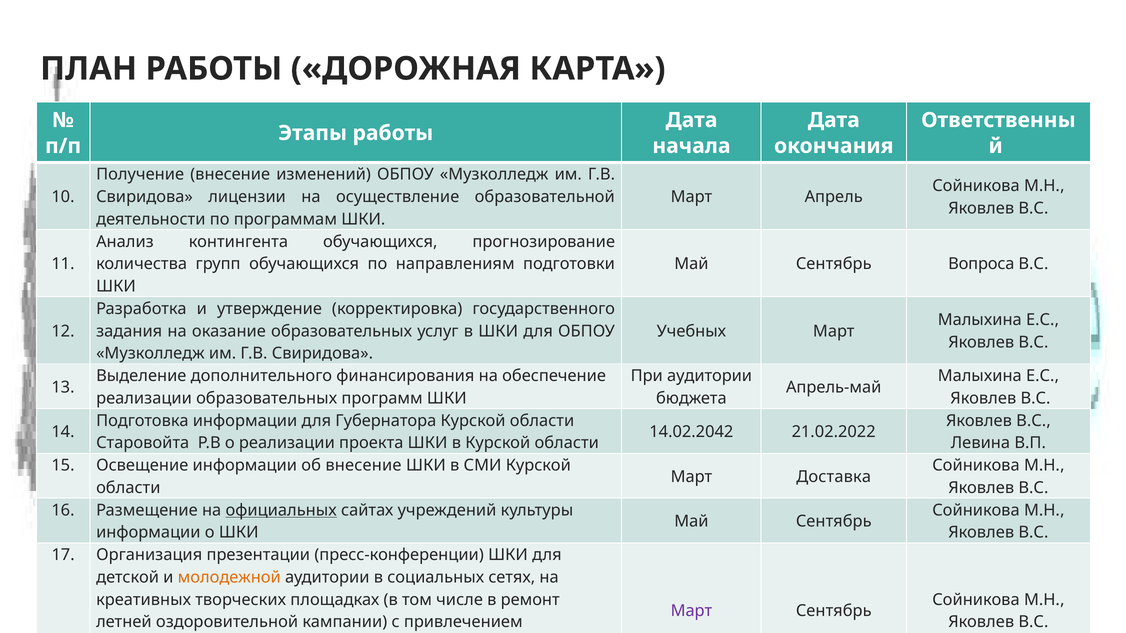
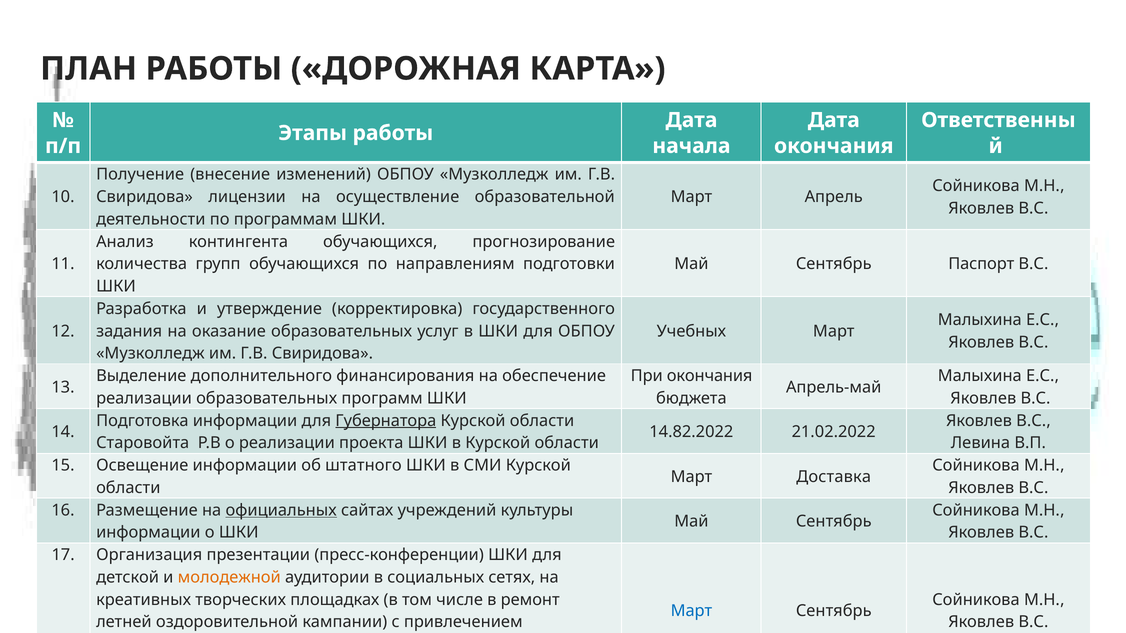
Вопроса: Вопроса -> Паспорт
При аудитории: аудитории -> окончания
Губернатора underline: none -> present
14.02.2042: 14.02.2042 -> 14.82.2022
об внесение: внесение -> штатного
Март at (691, 611) colour: purple -> blue
